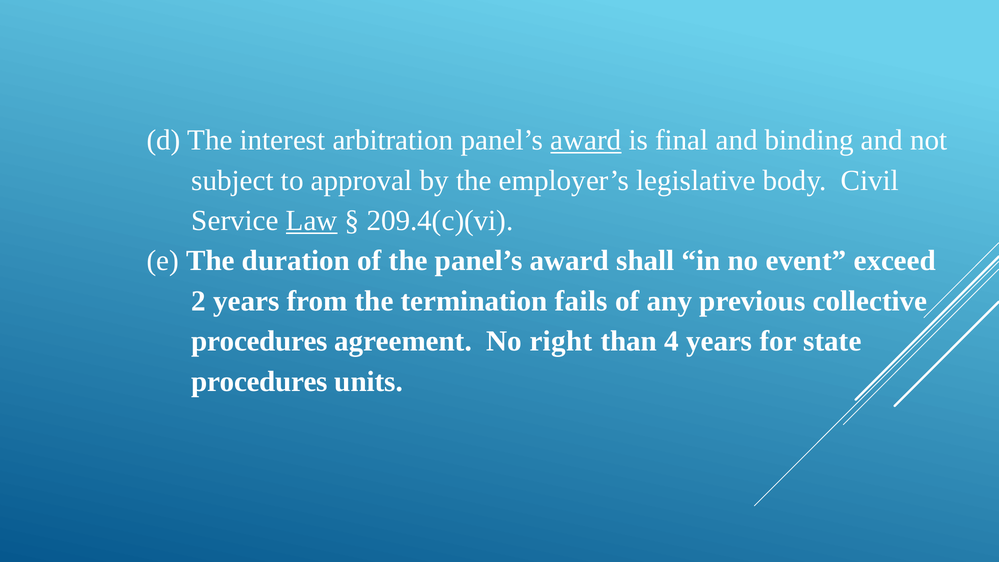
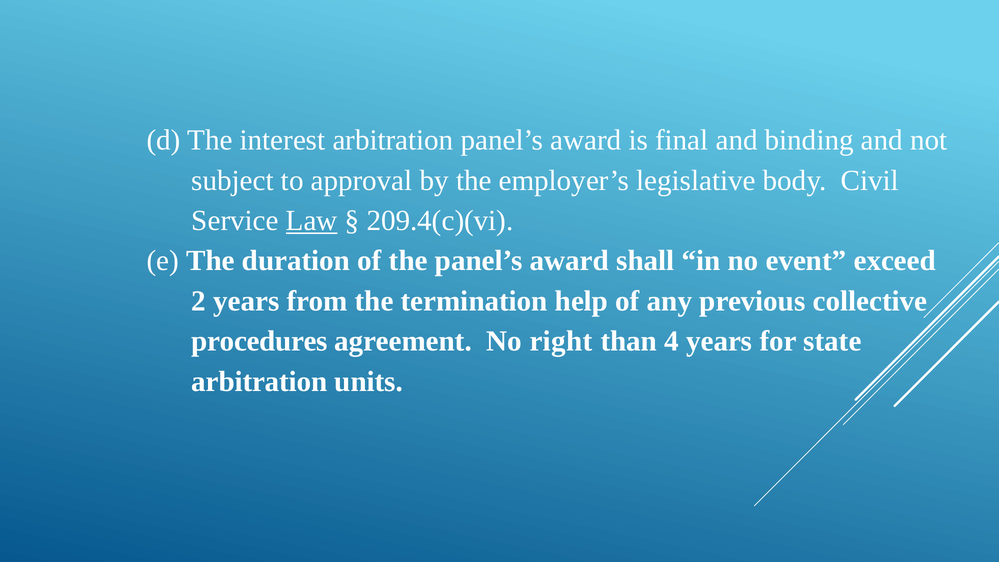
award at (586, 140) underline: present -> none
fails: fails -> help
procedures at (259, 381): procedures -> arbitration
